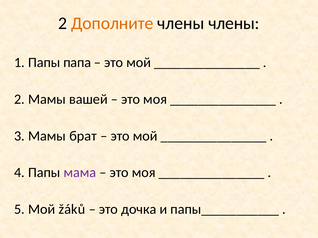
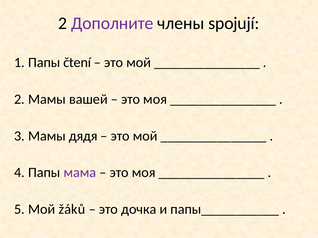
Дополните colour: orange -> purple
члены члены: члены -> spojují
папа: папа -> čtení
брат: брат -> дядя
